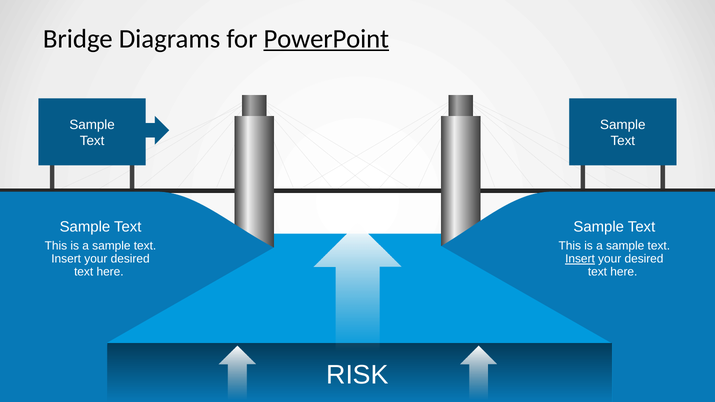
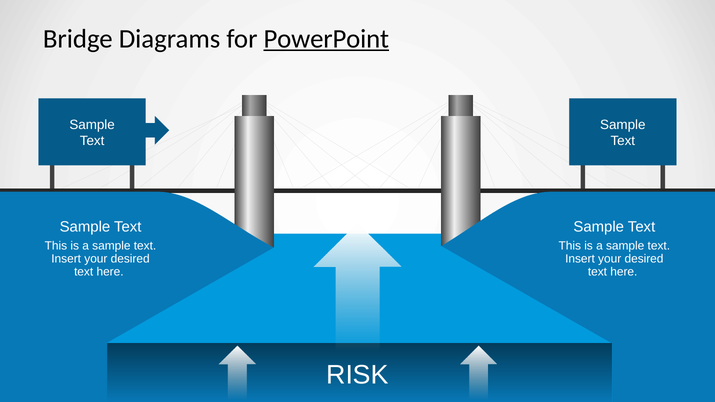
Insert at (580, 259) underline: present -> none
